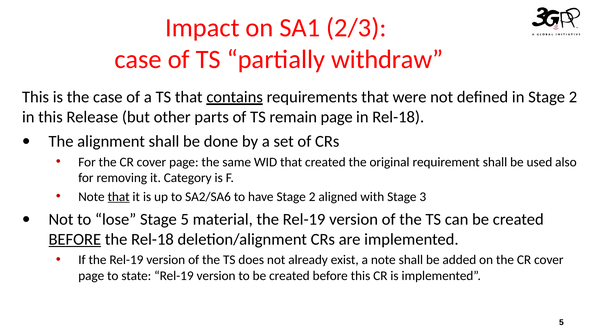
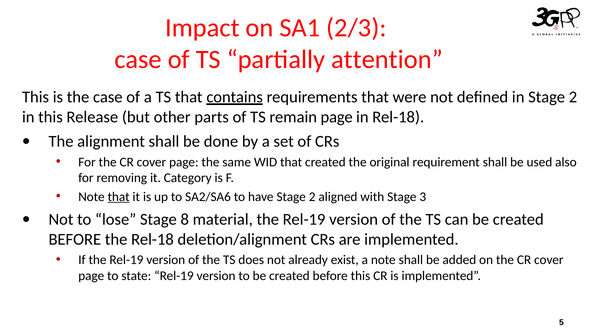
withdraw: withdraw -> attention
Stage 5: 5 -> 8
BEFORE at (75, 240) underline: present -> none
